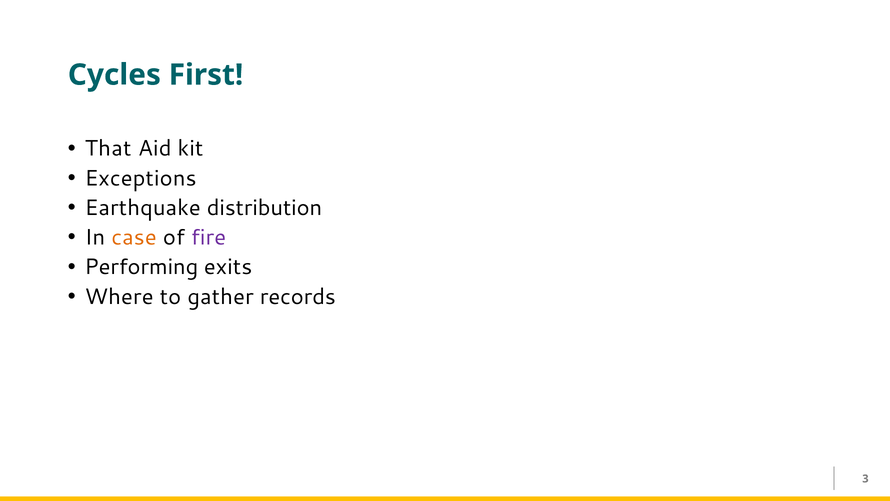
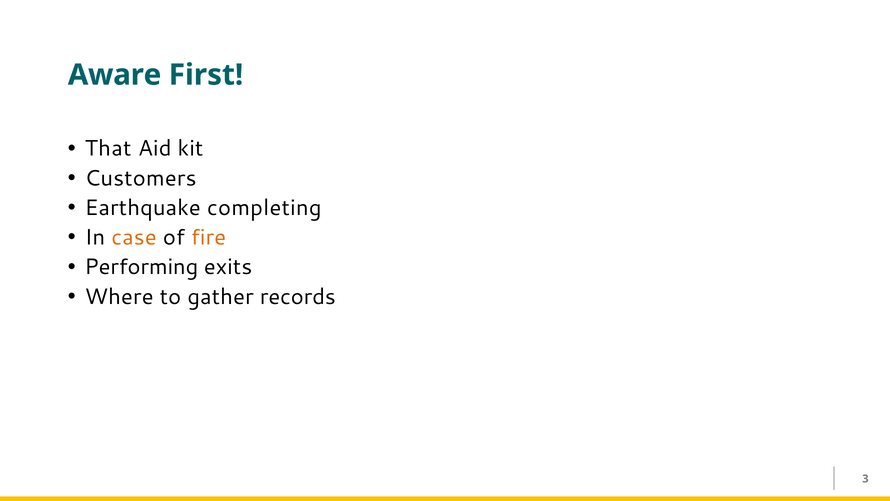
Cycles: Cycles -> Aware
Exceptions: Exceptions -> Customers
distribution: distribution -> completing
fire colour: purple -> orange
